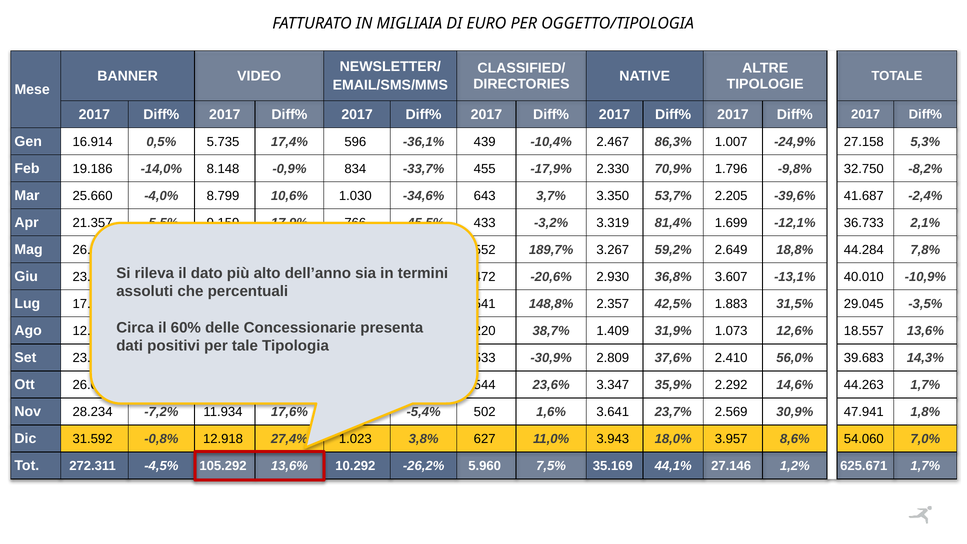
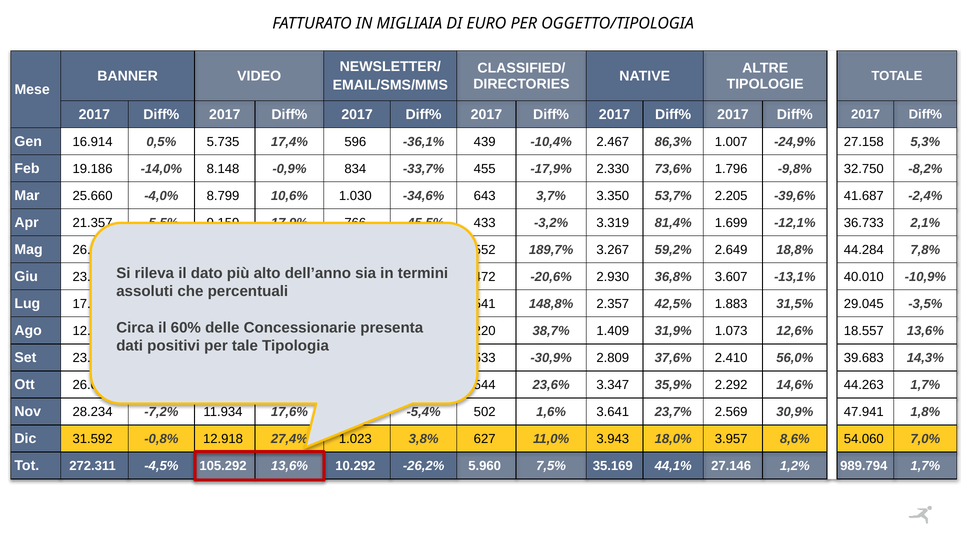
70,9%: 70,9% -> 73,6%
625.671: 625.671 -> 989.794
